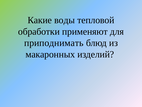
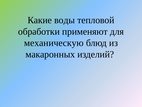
приподнимать: приподнимать -> механическую
